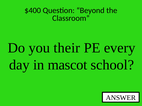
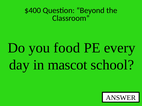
their: their -> food
